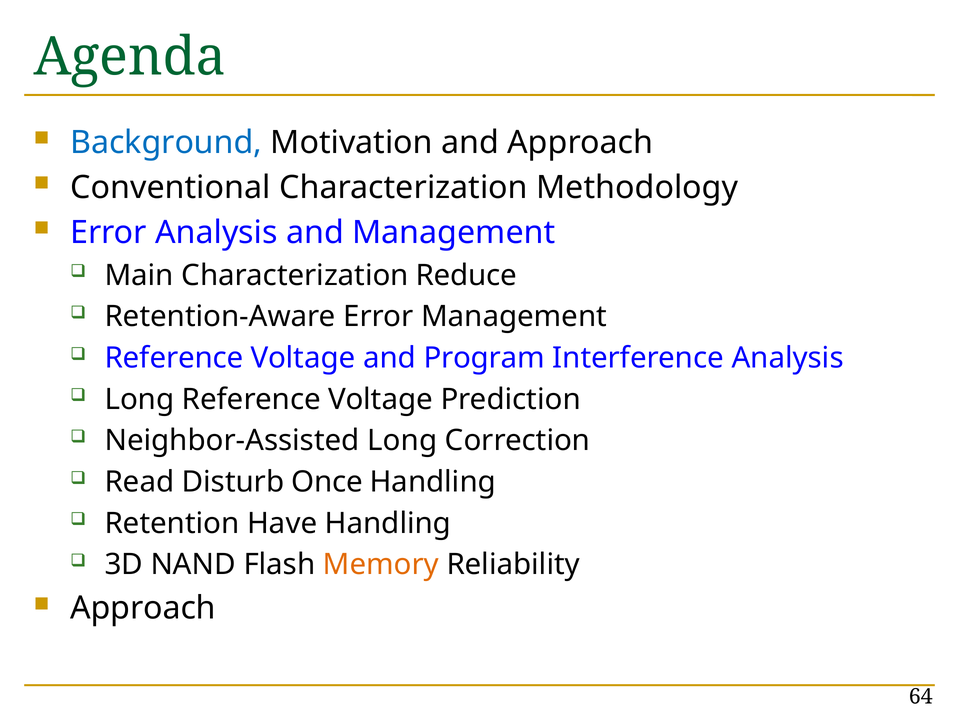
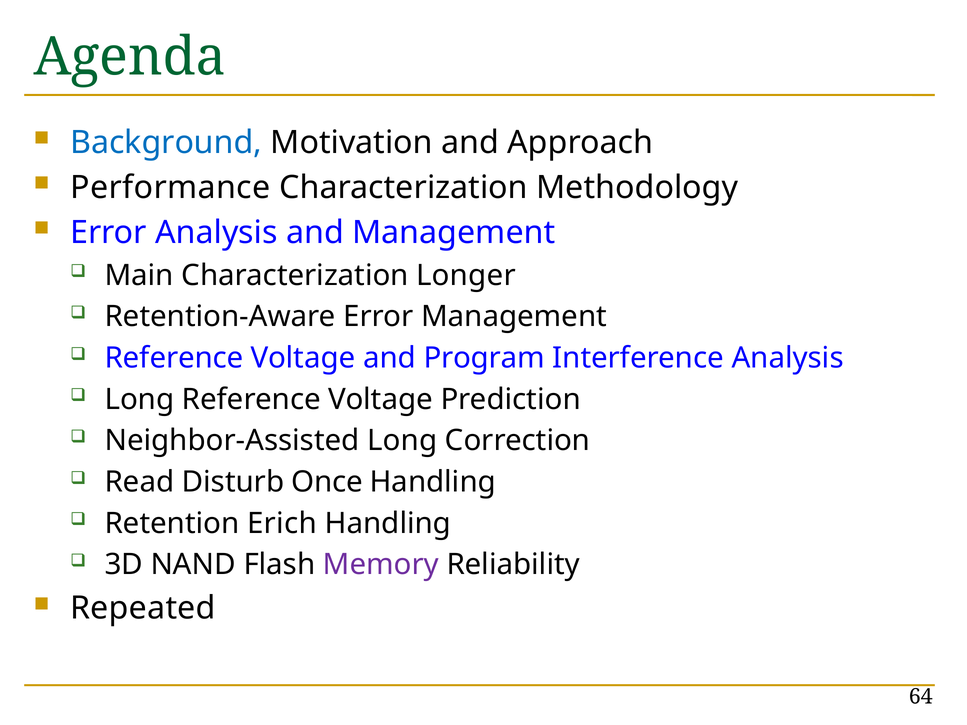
Conventional: Conventional -> Performance
Reduce: Reduce -> Longer
Have: Have -> Erich
Memory colour: orange -> purple
Approach at (143, 609): Approach -> Repeated
